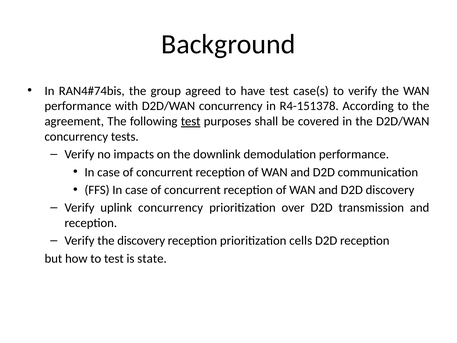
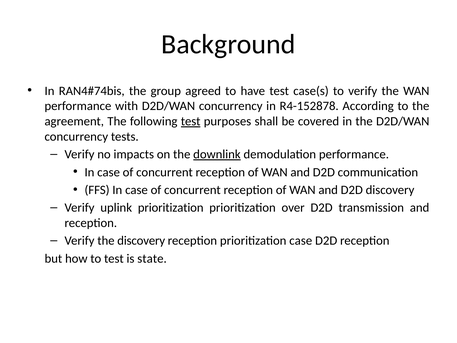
R4-151378: R4-151378 -> R4-152878
downlink underline: none -> present
uplink concurrency: concurrency -> prioritization
prioritization cells: cells -> case
